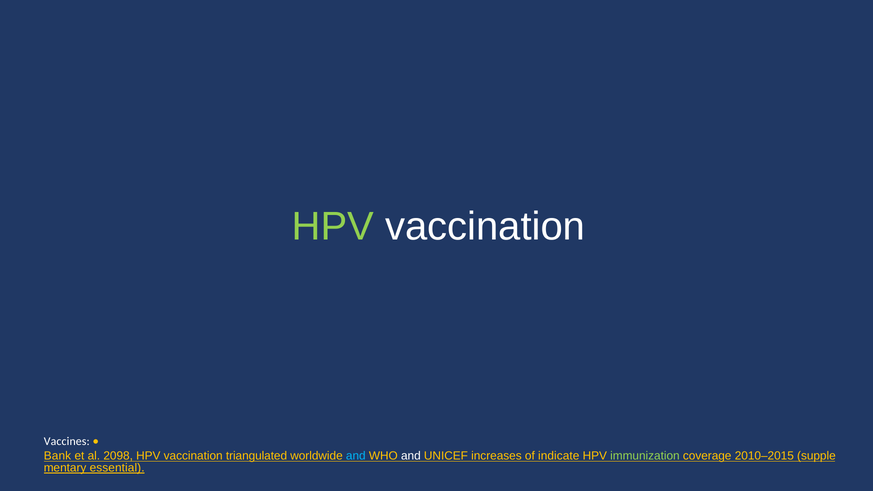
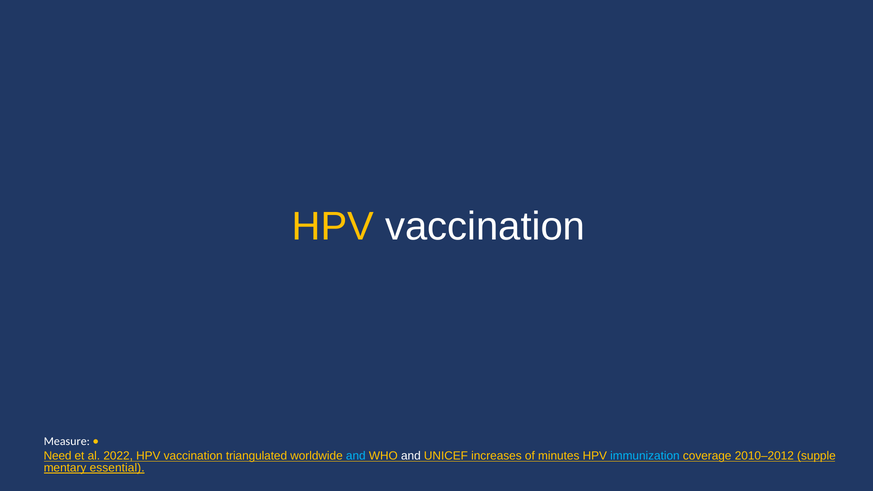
HPV at (333, 226) colour: light green -> yellow
Vaccines: Vaccines -> Measure
Bank: Bank -> Need
2098: 2098 -> 2022
indicate: indicate -> minutes
immunization colour: light green -> light blue
2010–2015: 2010–2015 -> 2010–2012
